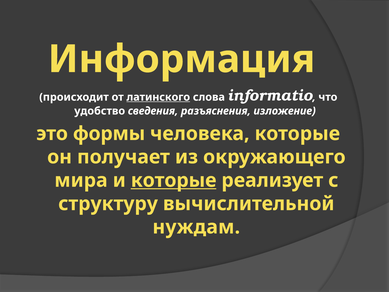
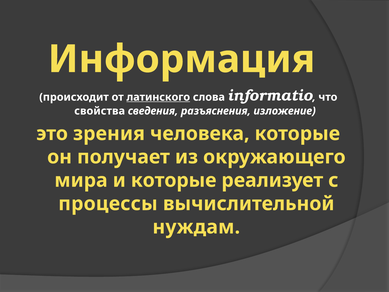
удобство: удобство -> свойства
формы: формы -> зрения
которые at (174, 180) underline: present -> none
структуру: структуру -> процессы
